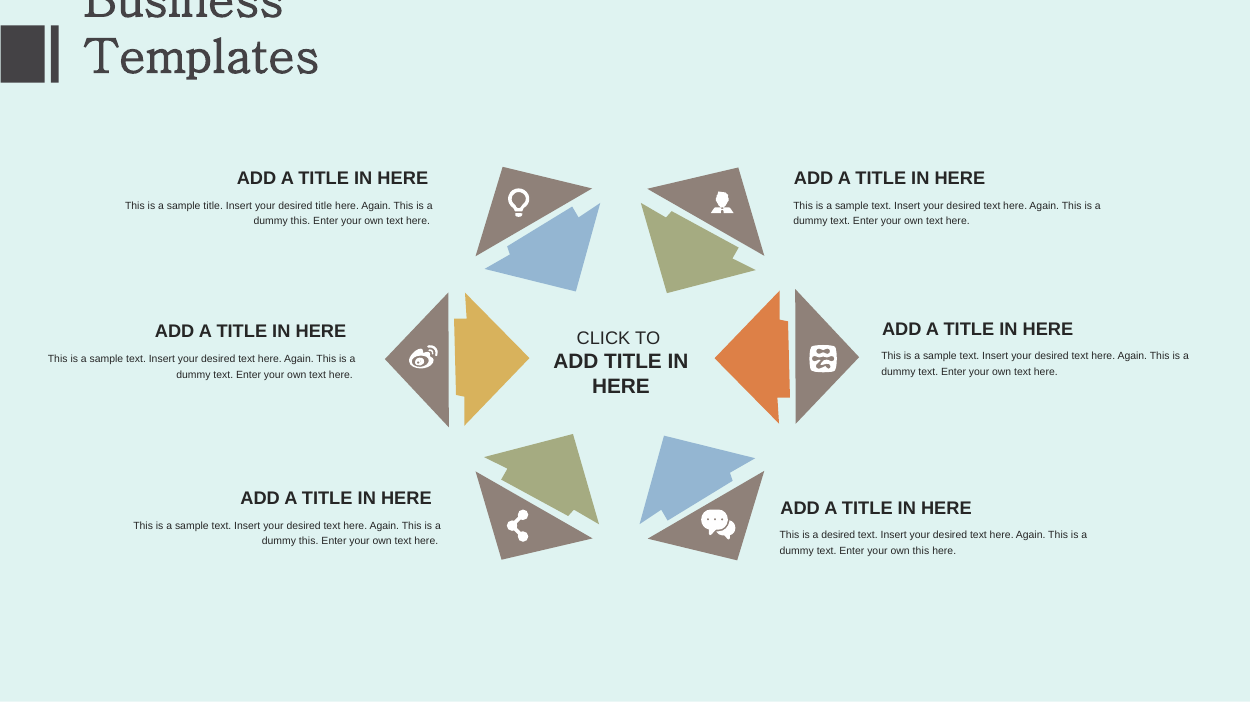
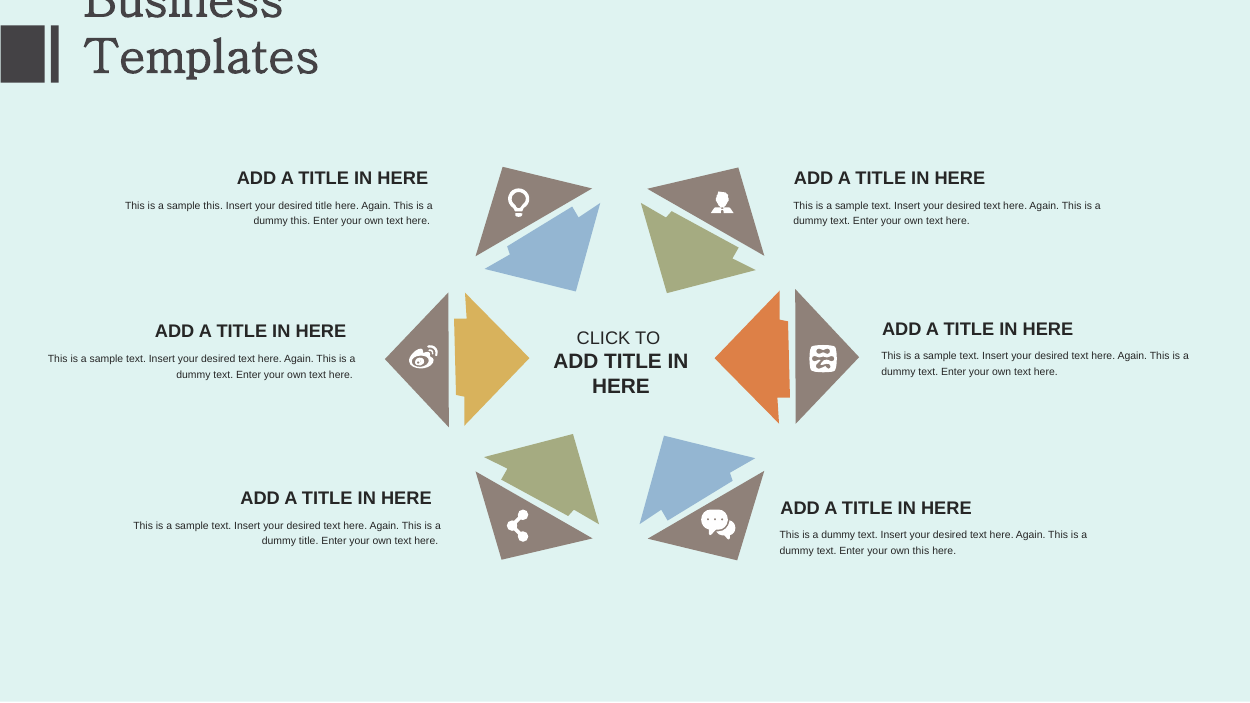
sample title: title -> this
desired at (838, 535): desired -> dummy
this at (309, 541): this -> title
